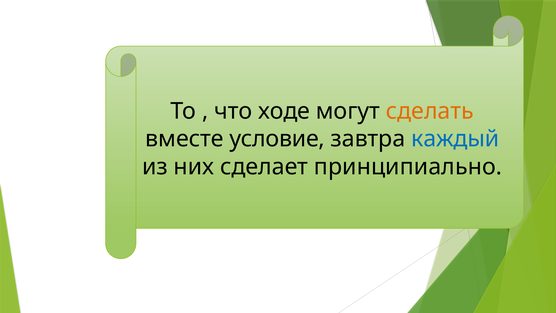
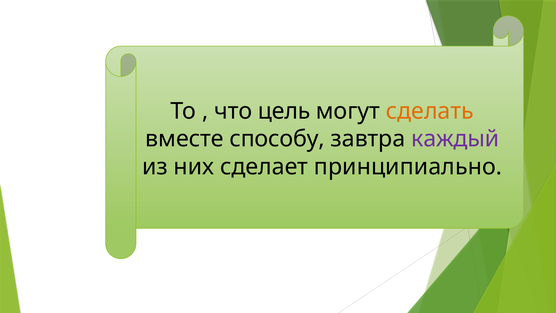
ходе: ходе -> цель
условие: условие -> способу
каждый colour: blue -> purple
